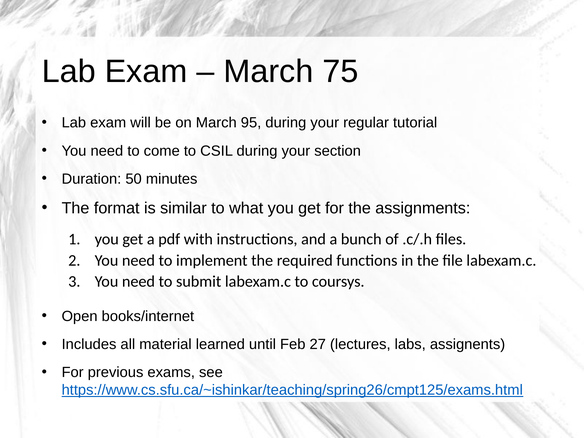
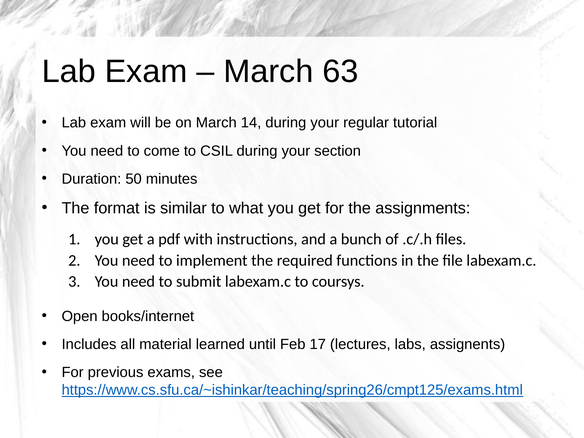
75: 75 -> 63
95: 95 -> 14
27: 27 -> 17
